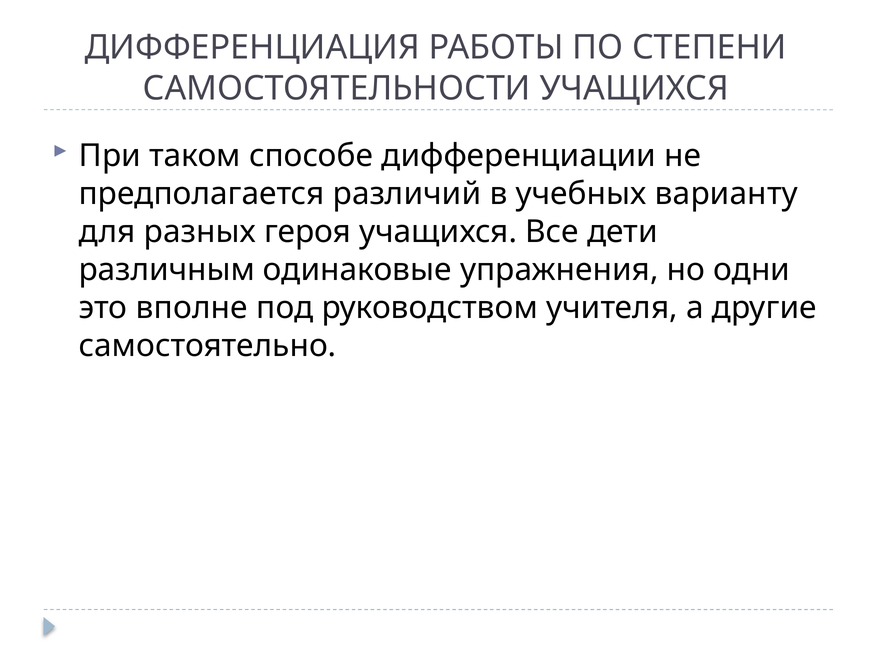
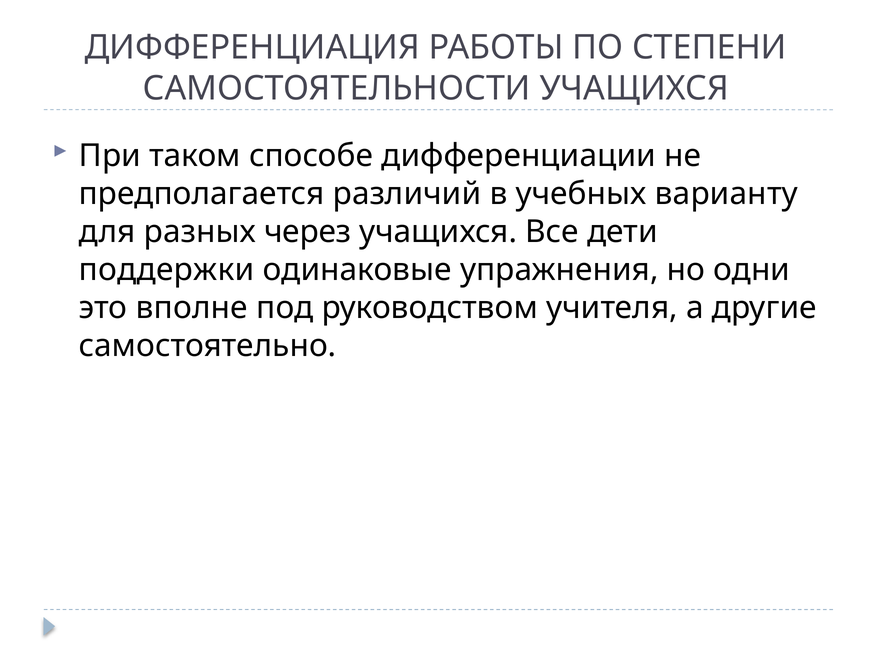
героя: героя -> через
различным: различным -> поддержки
